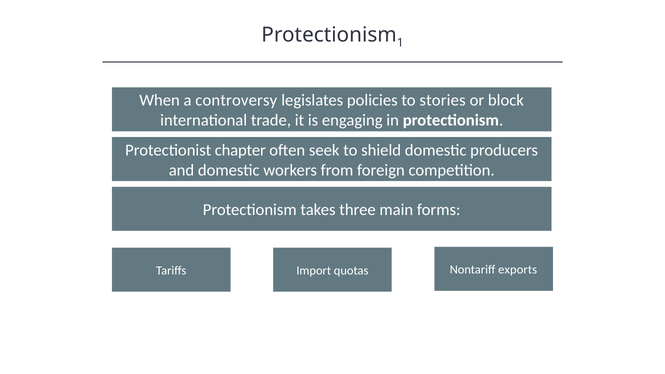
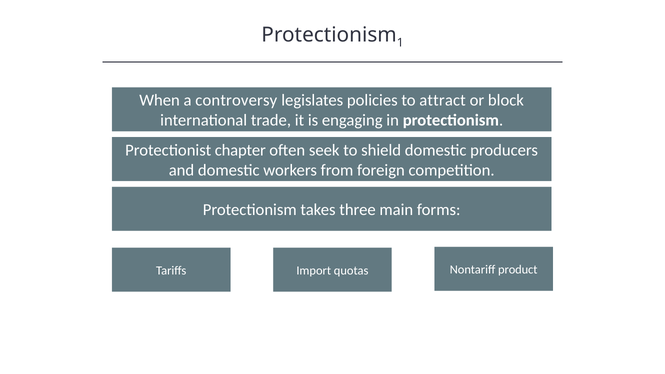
stories: stories -> attract
exports: exports -> product
